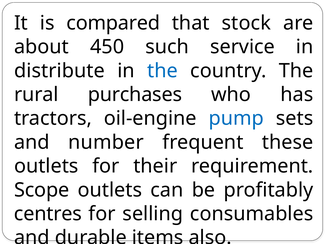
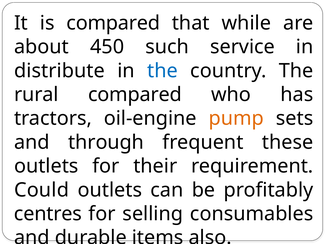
stock: stock -> while
rural purchases: purchases -> compared
pump colour: blue -> orange
number: number -> through
Scope: Scope -> Could
